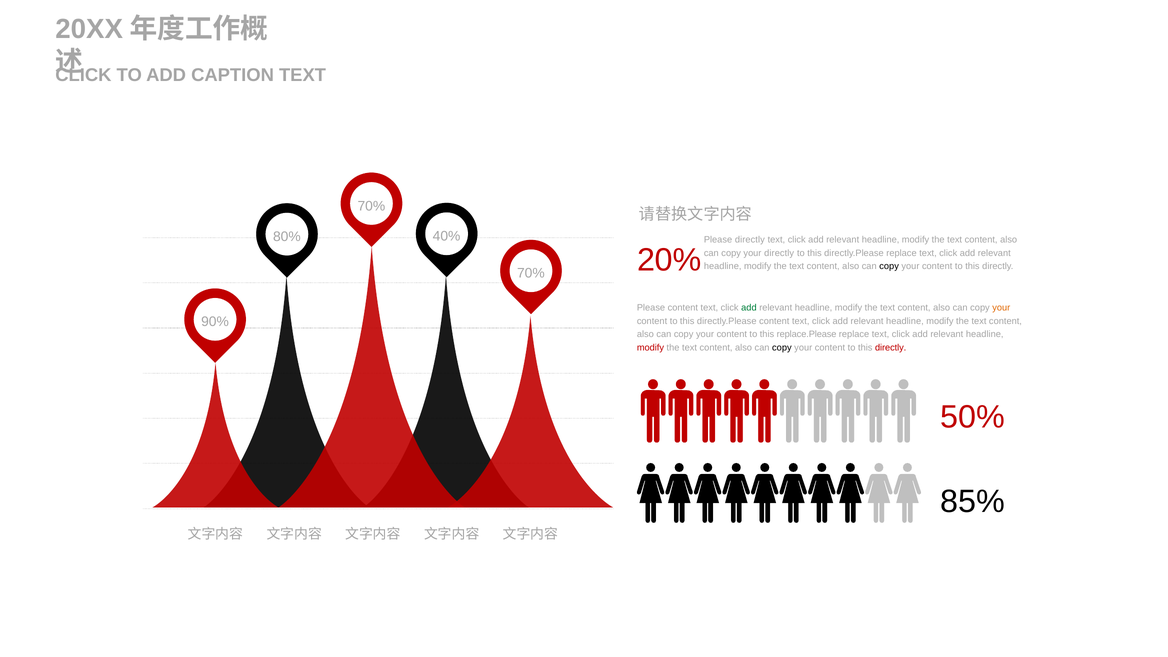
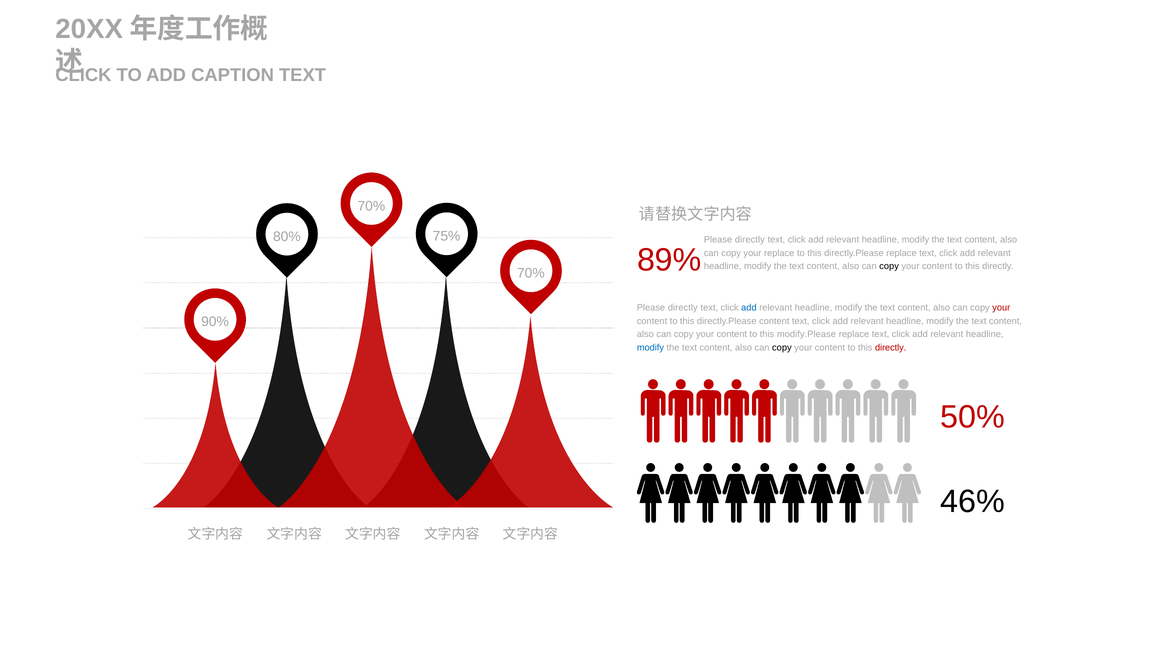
40%: 40% -> 75%
20%: 20% -> 89%
your directly: directly -> replace
content at (683, 308): content -> directly
add at (749, 308) colour: green -> blue
your at (1001, 308) colour: orange -> red
replace.Please: replace.Please -> modify.Please
modify at (650, 347) colour: red -> blue
85%: 85% -> 46%
